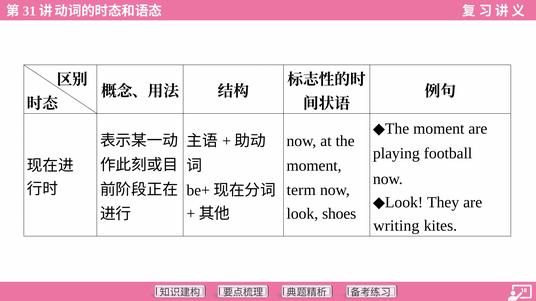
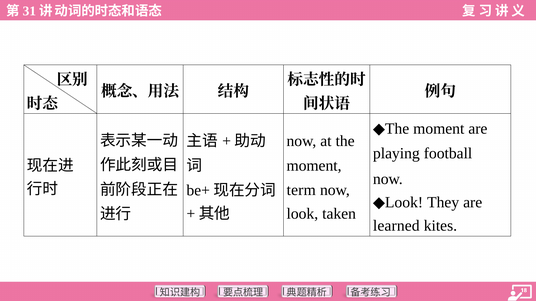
shoes: shoes -> taken
writing: writing -> learned
